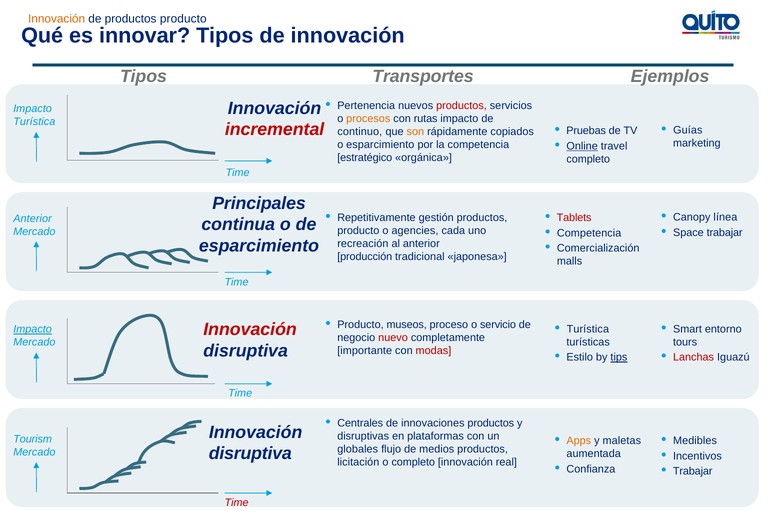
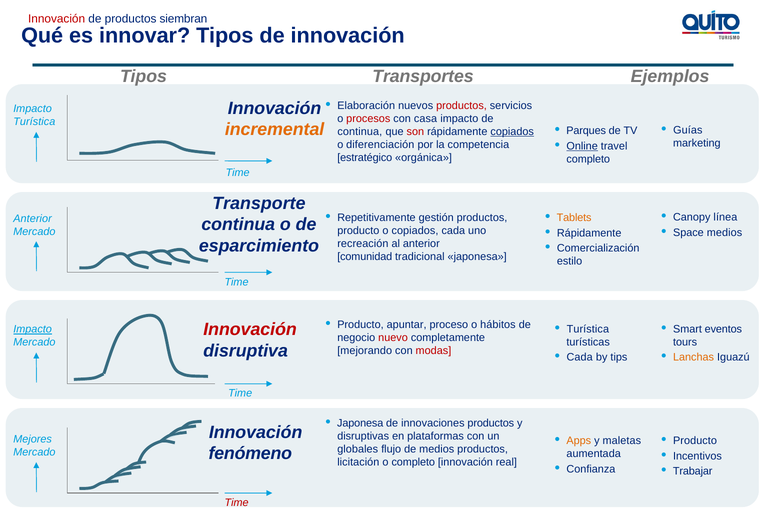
Innovación at (57, 19) colour: orange -> red
de productos producto: producto -> siembran
Pertenencia: Pertenencia -> Elaboración
procesos colour: orange -> red
rutas: rutas -> casa
incremental colour: red -> orange
continuo at (360, 132): continuo -> continua
son colour: orange -> red
copiados at (512, 132) underline: none -> present
Pruebas: Pruebas -> Parques
o esparcimiento: esparcimiento -> diferenciación
Principales: Principales -> Transporte
Tablets colour: red -> orange
o agencies: agencies -> copiados
Space trabajar: trabajar -> medios
Competencia at (589, 233): Competencia -> Rápidamente
producción: producción -> comunidad
malls: malls -> estilo
museos: museos -> apuntar
servicio: servicio -> hábitos
entorno: entorno -> eventos
importante: importante -> mejorando
Estilo at (580, 357): Estilo -> Cada
tips underline: present -> none
Lanchas colour: red -> orange
Centrales at (360, 423): Centrales -> Japonesa
Tourism: Tourism -> Mejores
Medibles at (695, 441): Medibles -> Producto
disruptiva at (250, 453): disruptiva -> fenómeno
